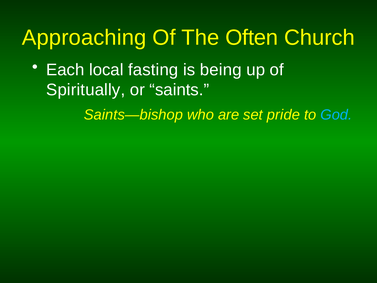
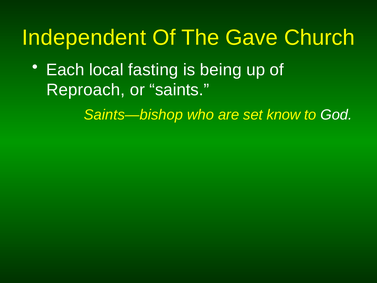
Approaching: Approaching -> Independent
Often: Often -> Gave
Spiritually: Spiritually -> Reproach
pride: pride -> know
God colour: light blue -> white
